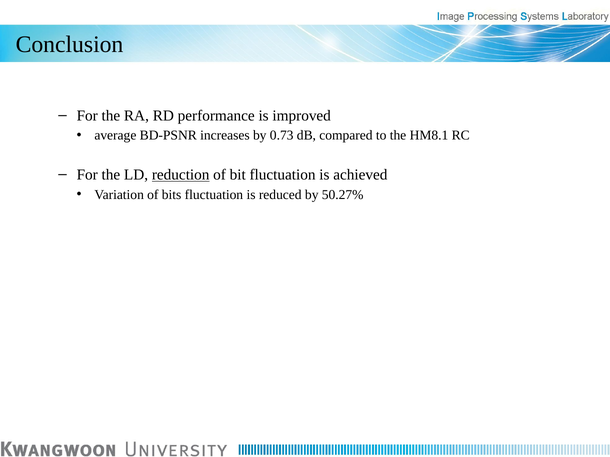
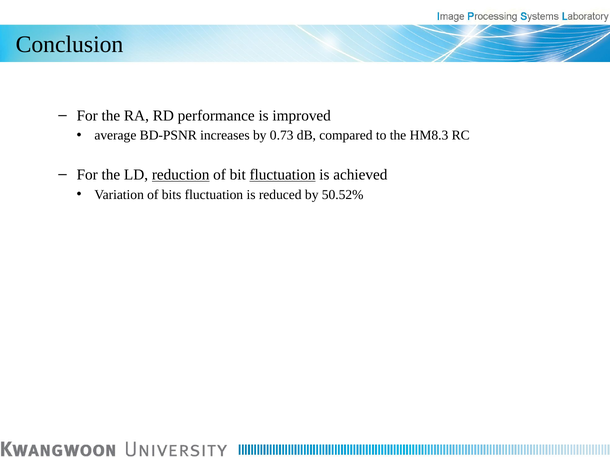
HM8.1: HM8.1 -> HM8.3
fluctuation at (283, 175) underline: none -> present
50.27%: 50.27% -> 50.52%
